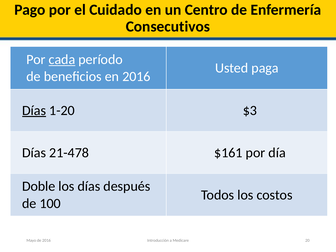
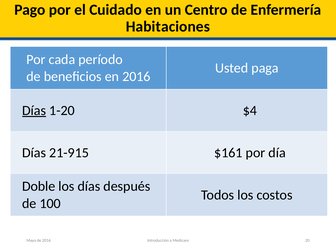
Consecutivos: Consecutivos -> Habitaciones
cada underline: present -> none
$3: $3 -> $4
21-478: 21-478 -> 21-915
